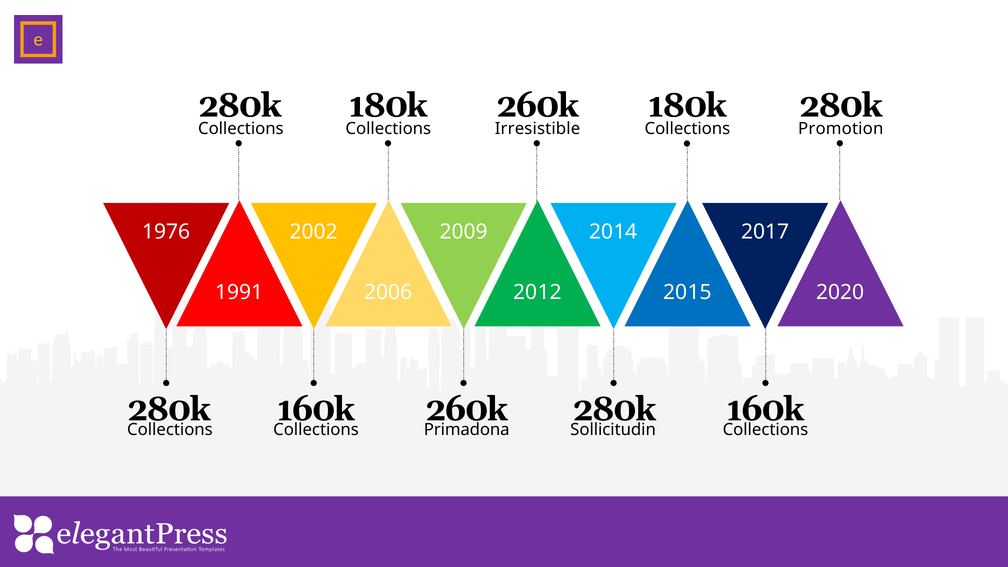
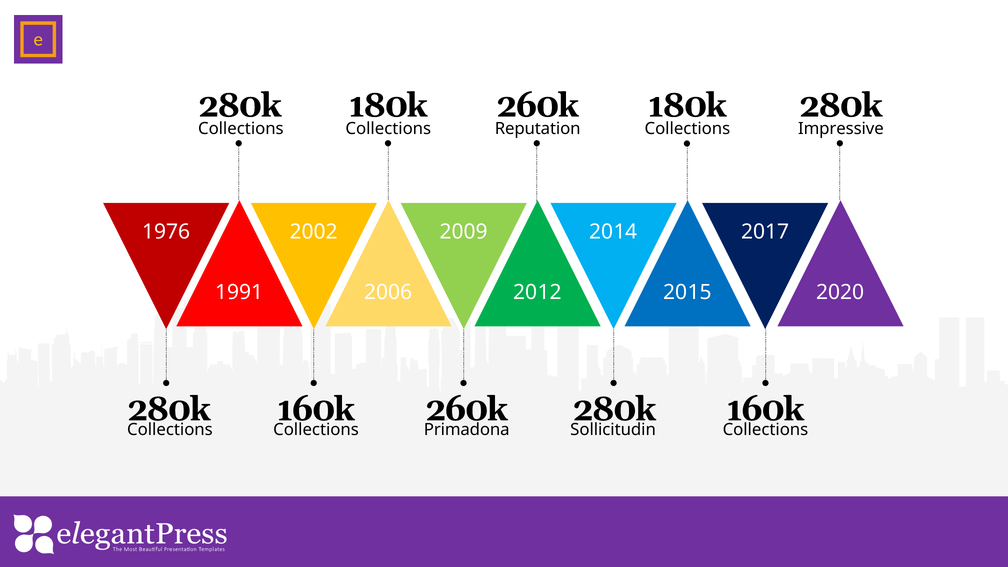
Irresistible: Irresistible -> Reputation
Promotion: Promotion -> Impressive
